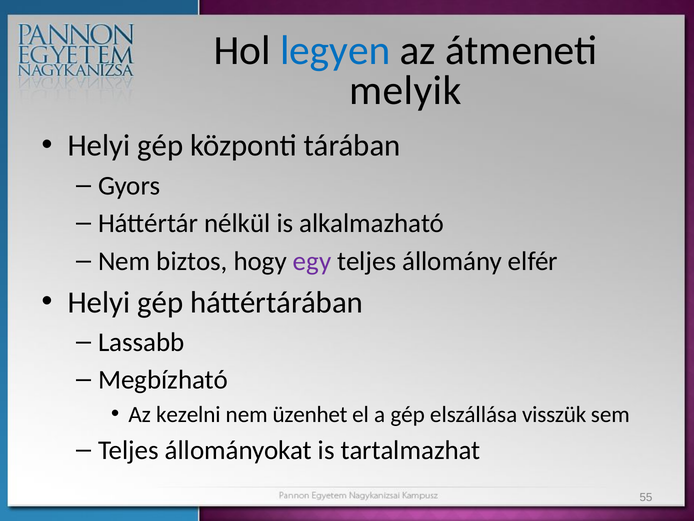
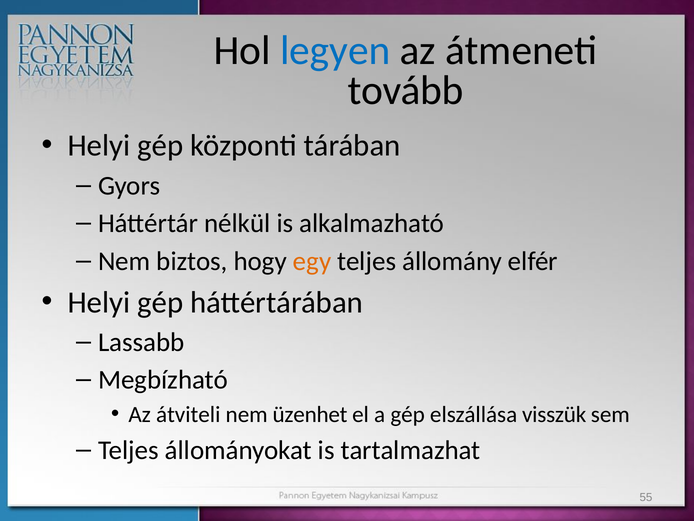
melyik: melyik -> tovább
egy colour: purple -> orange
kezelni: kezelni -> átviteli
